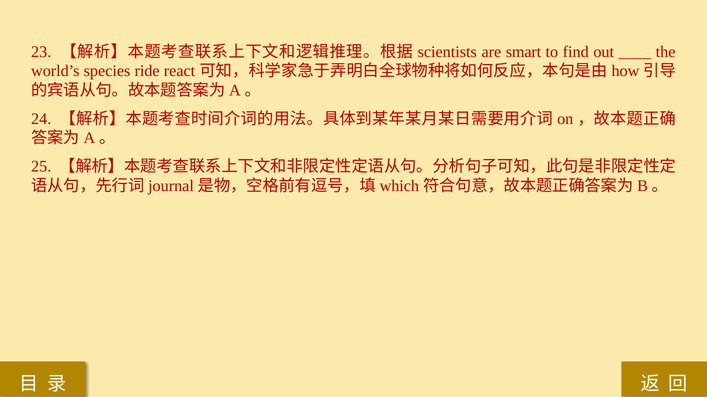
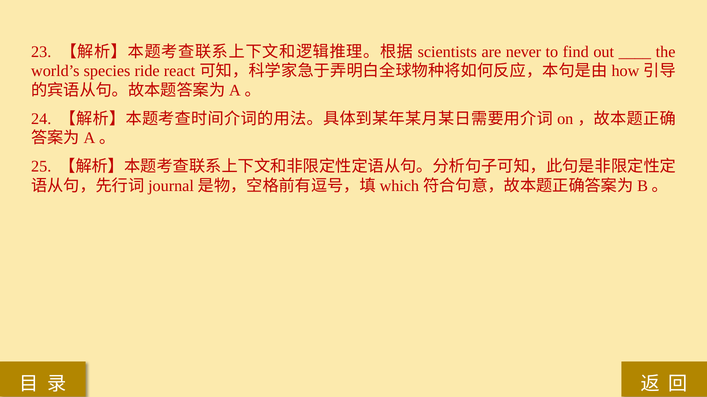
smart: smart -> never
